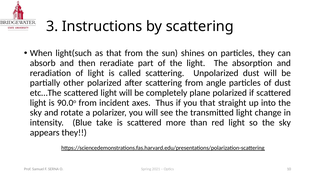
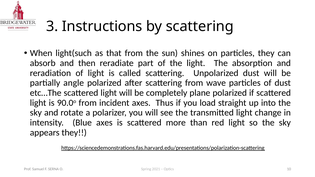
other: other -> angle
angle: angle -> wave
you that: that -> load
Blue take: take -> axes
